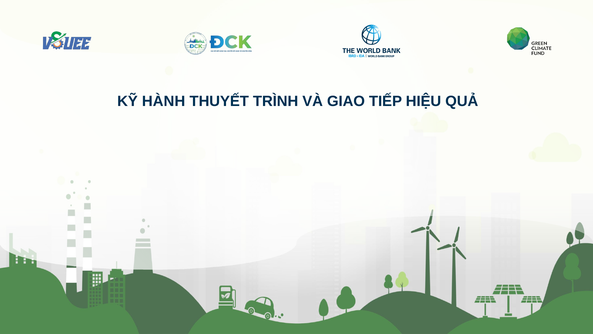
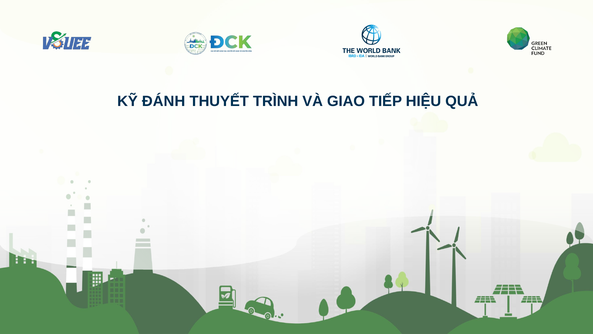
HÀNH: HÀNH -> ĐÁNH
